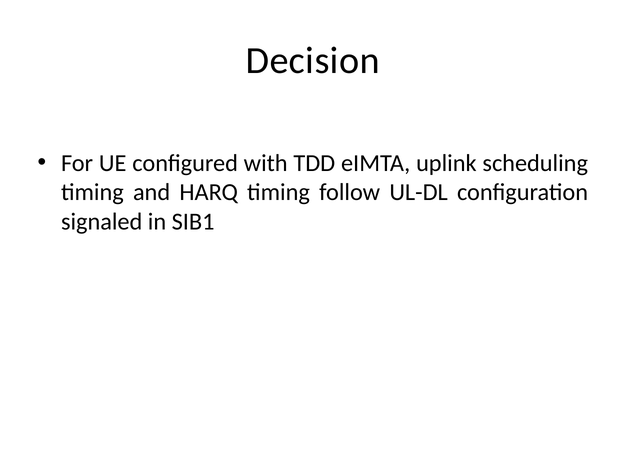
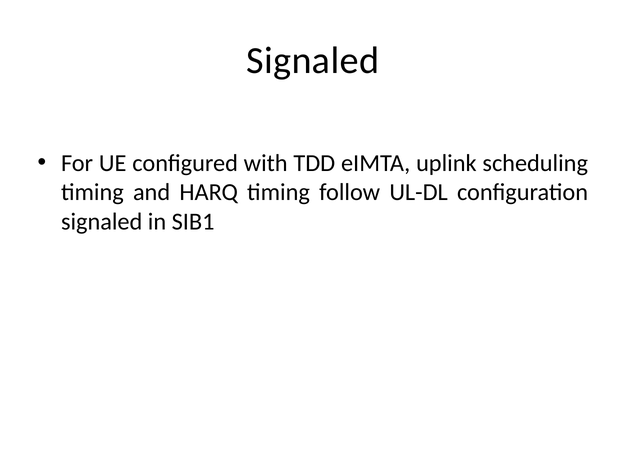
Decision at (313, 61): Decision -> Signaled
